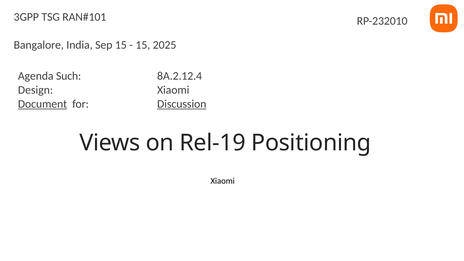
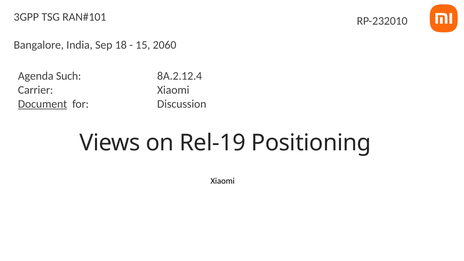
Sep 15: 15 -> 18
2025: 2025 -> 2060
Design: Design -> Carrier
Discussion underline: present -> none
